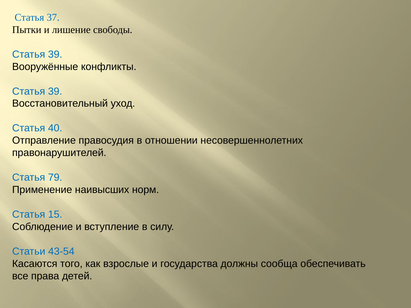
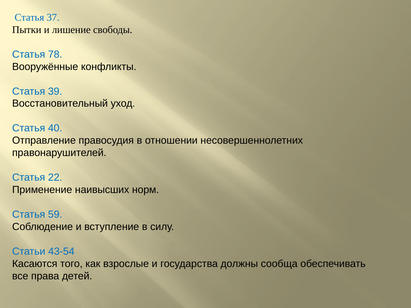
39 at (55, 54): 39 -> 78
79: 79 -> 22
15: 15 -> 59
